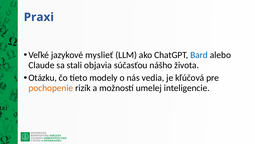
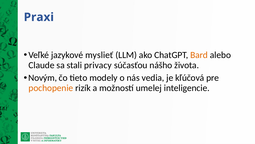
Bard colour: blue -> orange
objavia: objavia -> privacy
Otázku: Otázku -> Novým
